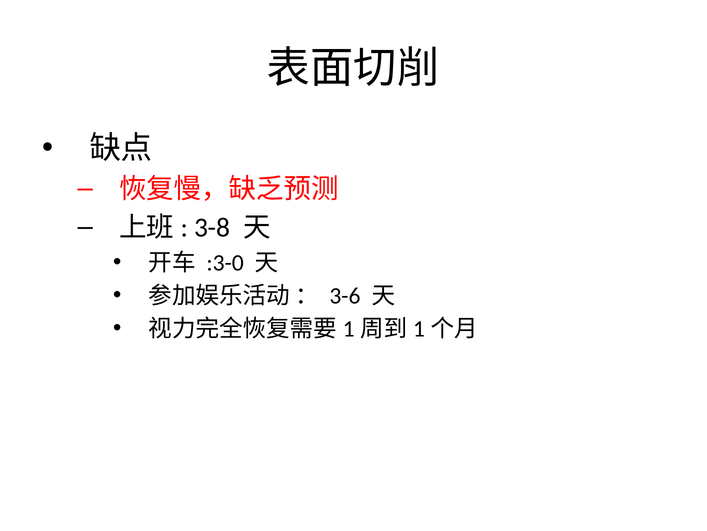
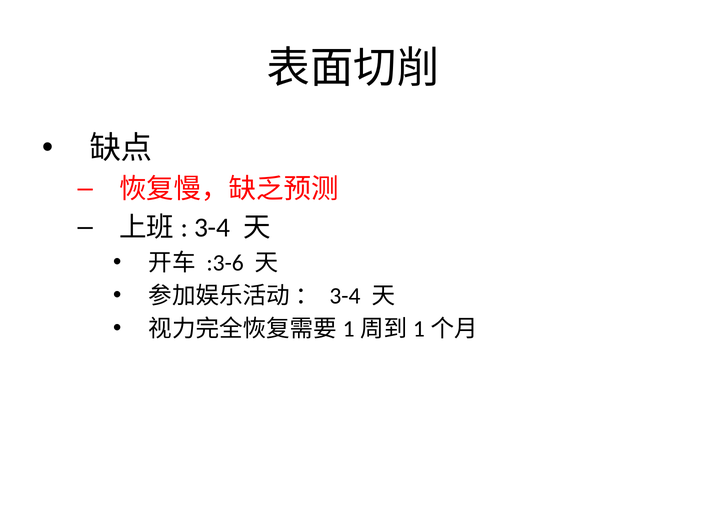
3-8 at (212, 227): 3-8 -> 3-4
:3-0: :3-0 -> :3-6
3-6 at (345, 296): 3-6 -> 3-4
